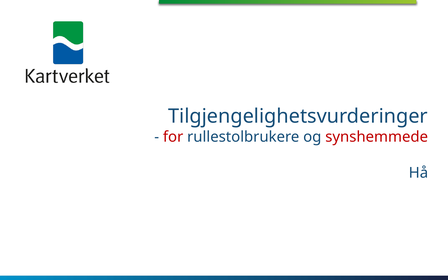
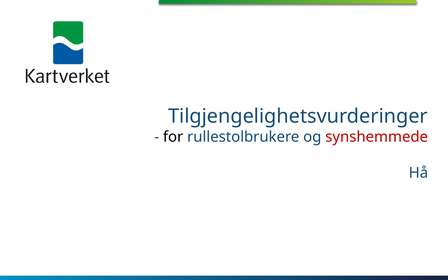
for colour: red -> black
